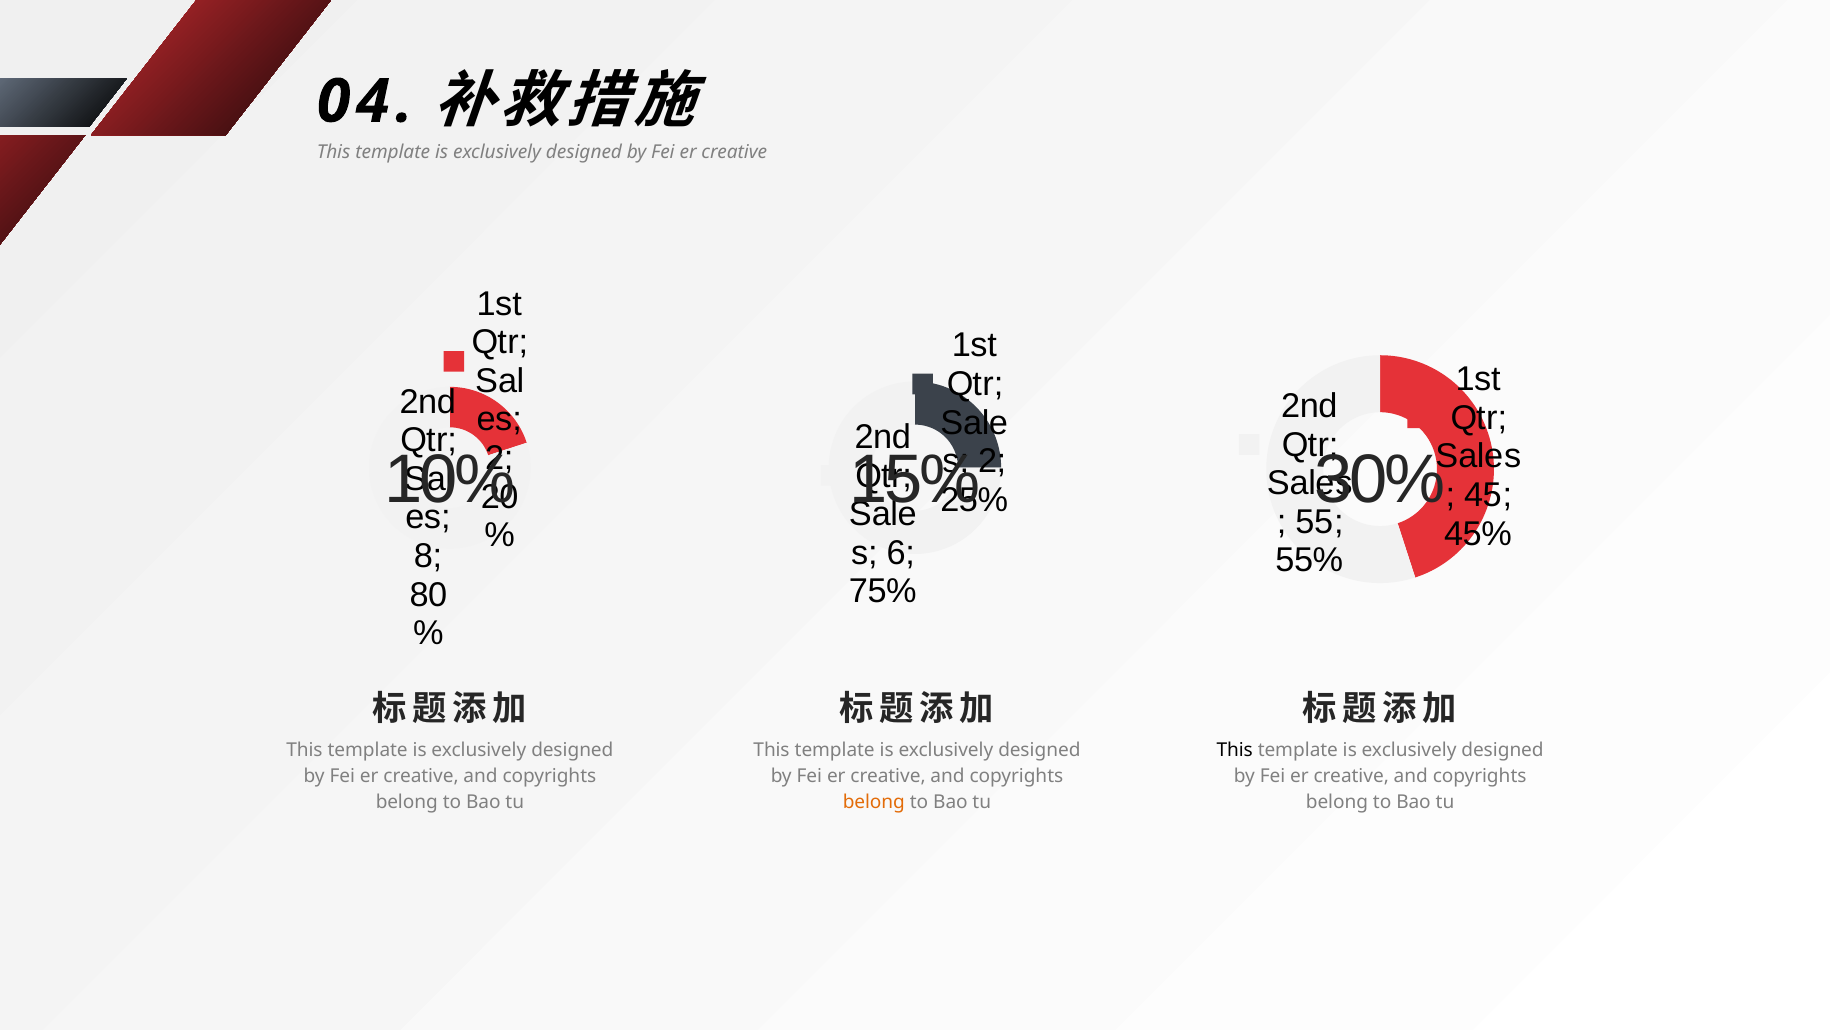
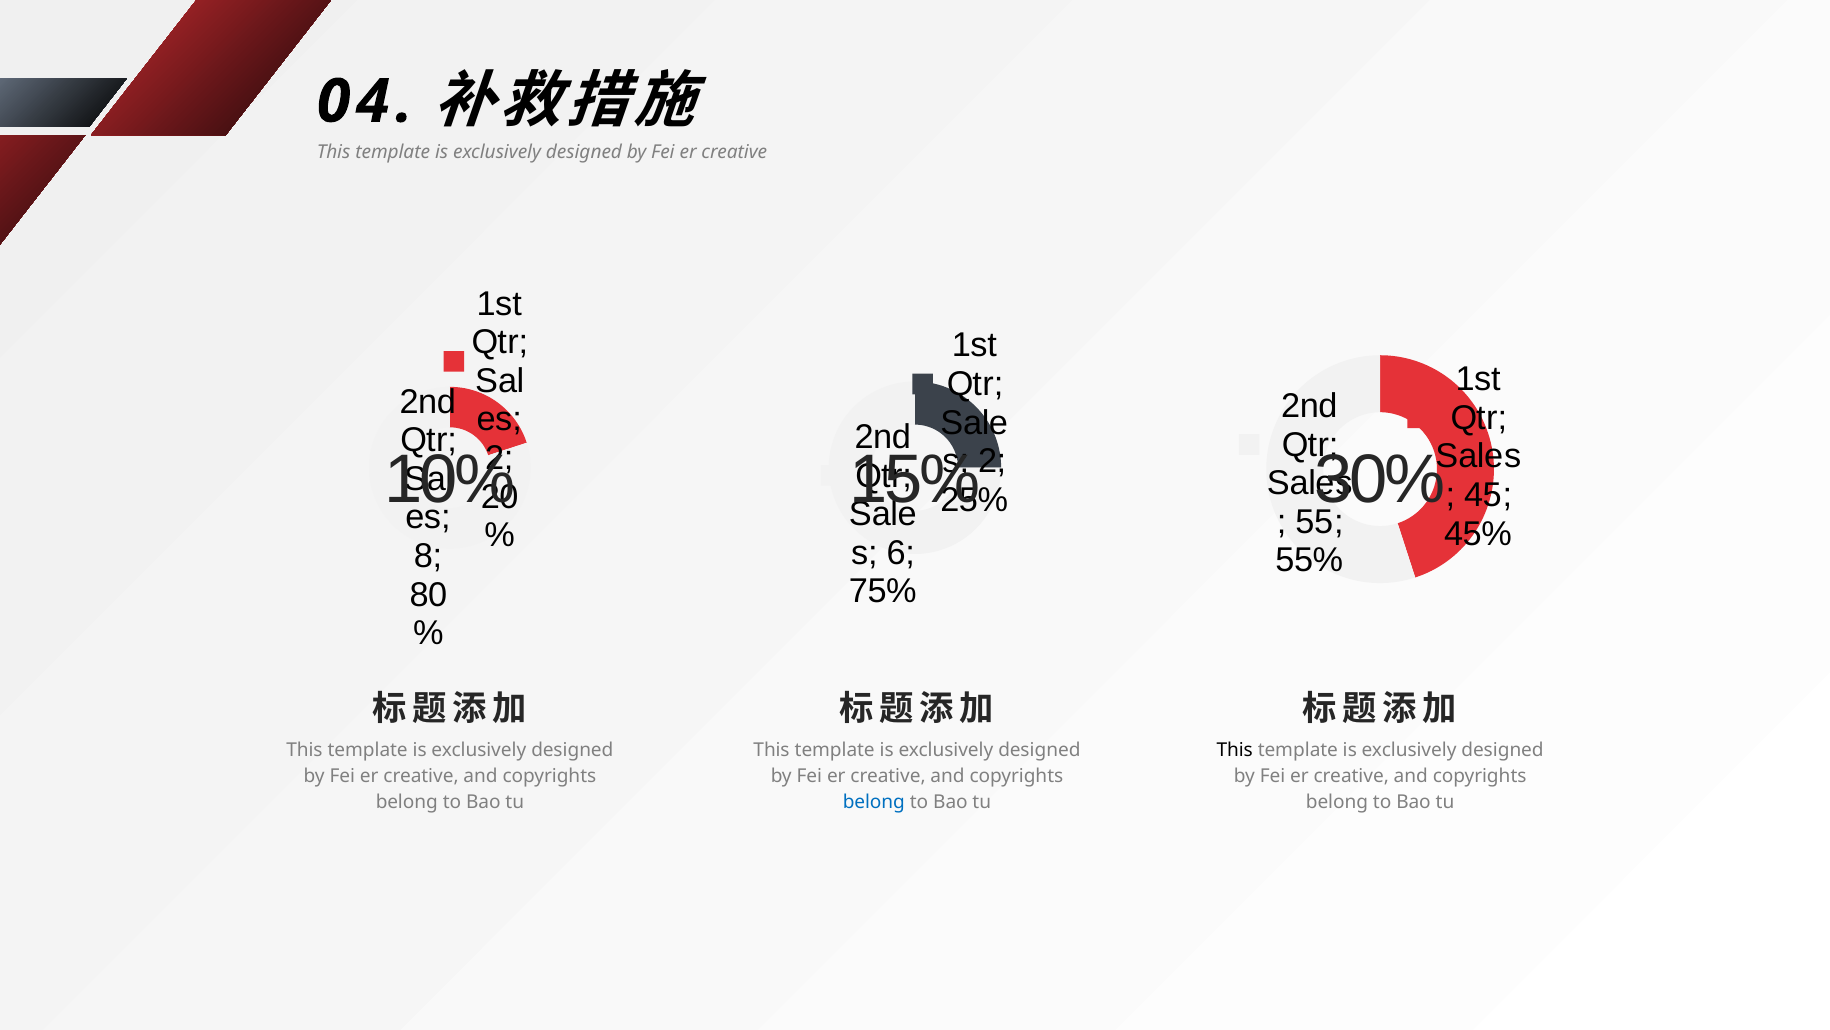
belong at (874, 802) colour: orange -> blue
